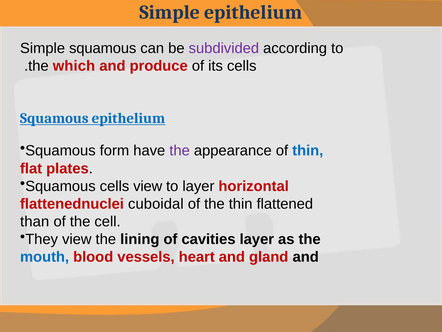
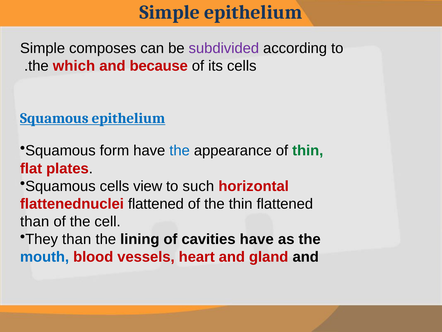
Simple squamous: squamous -> composes
produce: produce -> because
the at (180, 151) colour: purple -> blue
thin at (308, 151) colour: blue -> green
to layer: layer -> such
flattenednuclei cuboidal: cuboidal -> flattened
They view: view -> than
cavities layer: layer -> have
